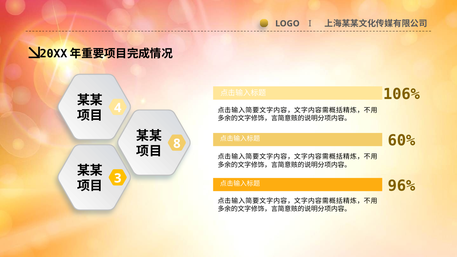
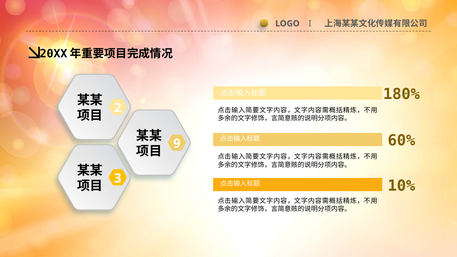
106%: 106% -> 180%
4: 4 -> 2
8: 8 -> 9
96%: 96% -> 10%
